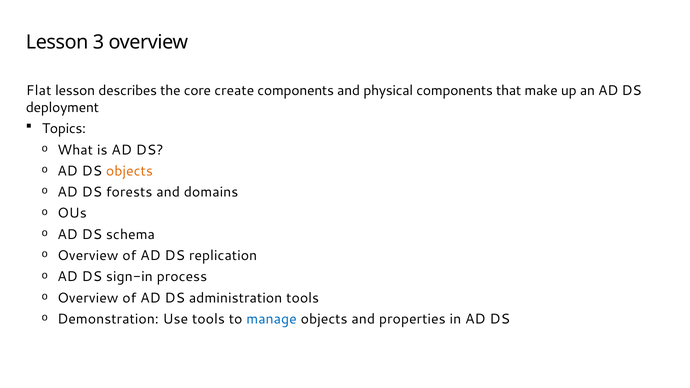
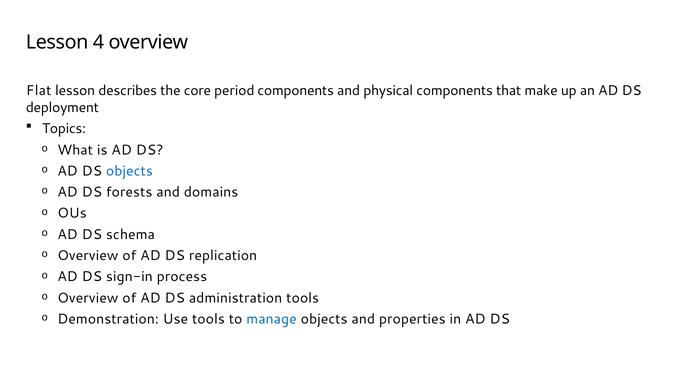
3: 3 -> 4
create: create -> period
objects at (129, 171) colour: orange -> blue
